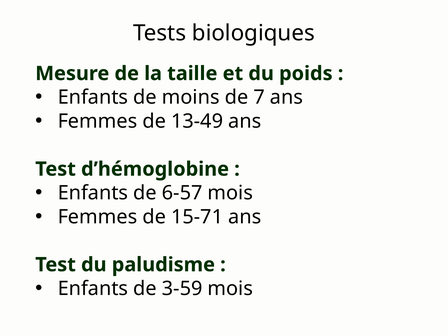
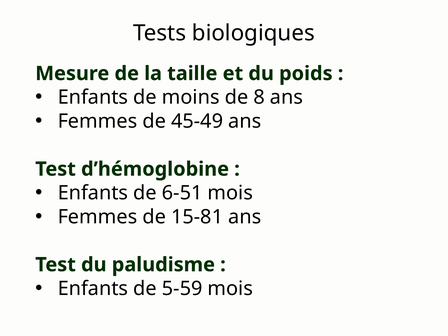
7: 7 -> 8
13-49: 13-49 -> 45-49
6-57: 6-57 -> 6-51
15-71: 15-71 -> 15-81
3-59: 3-59 -> 5-59
